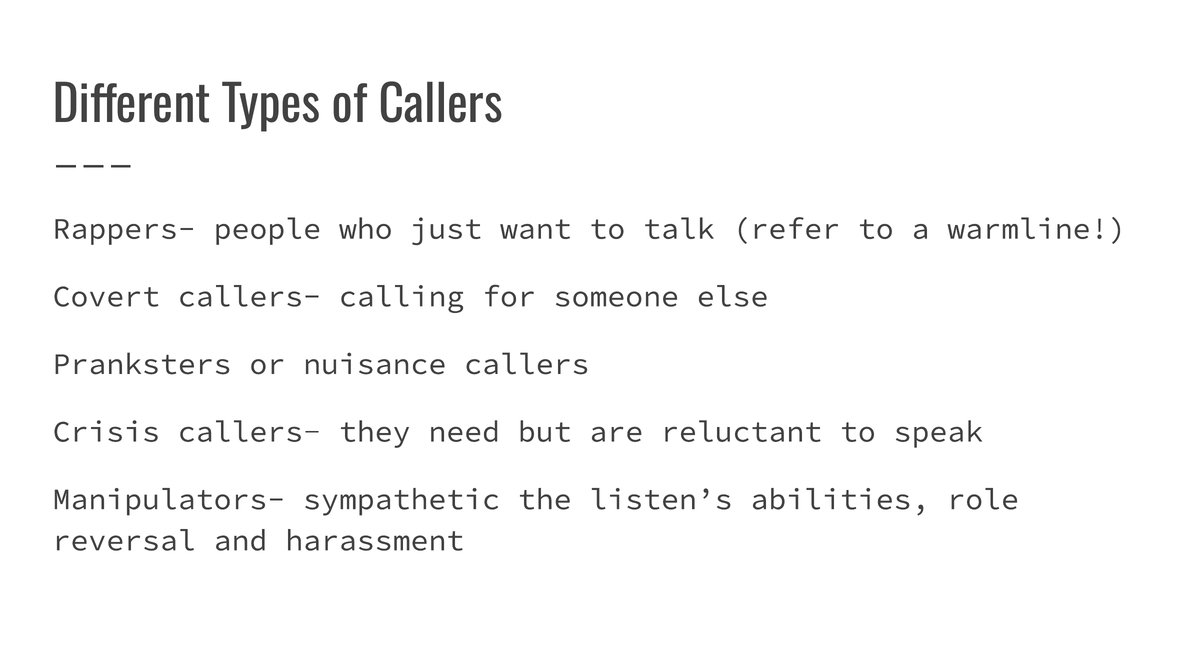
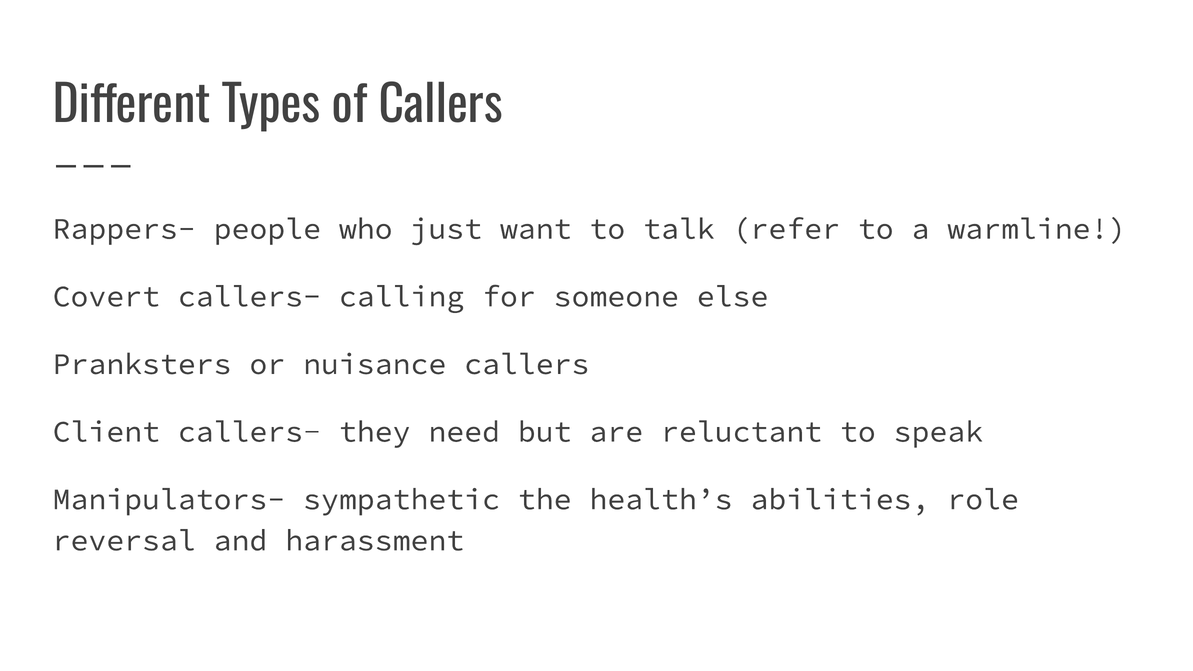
Crisis: Crisis -> Client
listen’s: listen’s -> health’s
